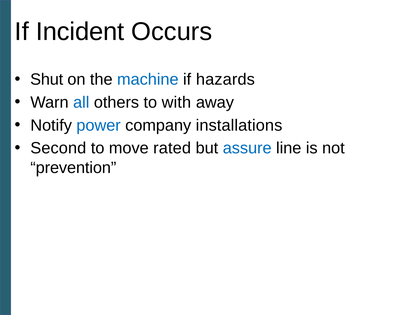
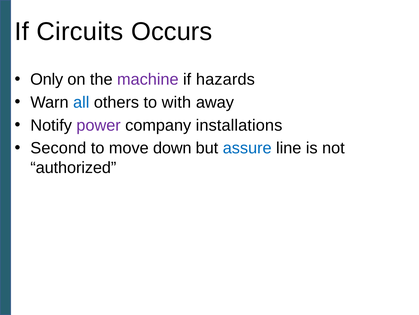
Incident: Incident -> Circuits
Shut: Shut -> Only
machine colour: blue -> purple
power colour: blue -> purple
rated: rated -> down
prevention: prevention -> authorized
